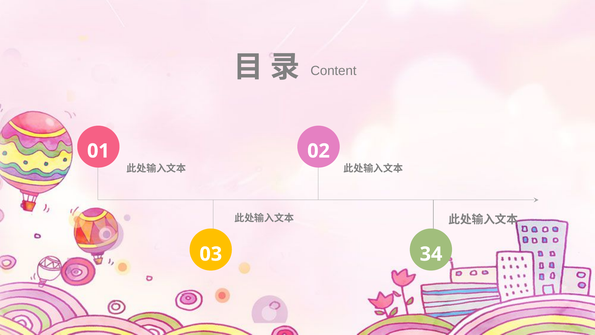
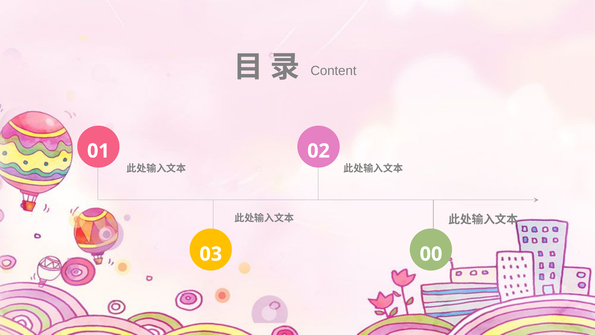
34: 34 -> 00
